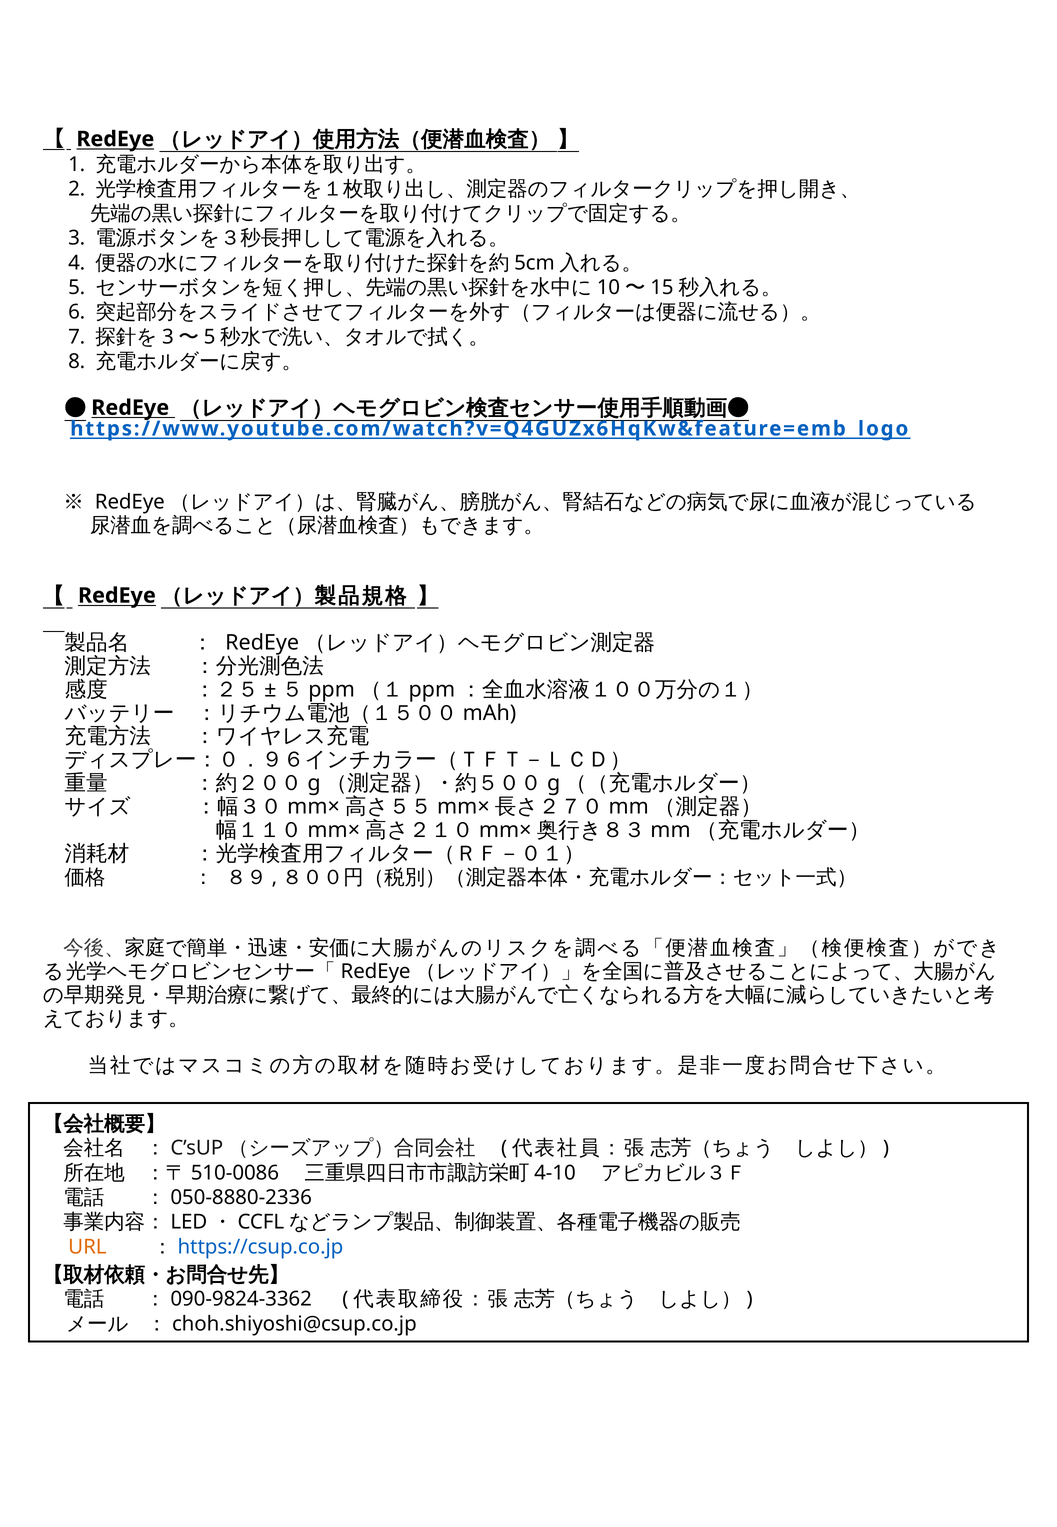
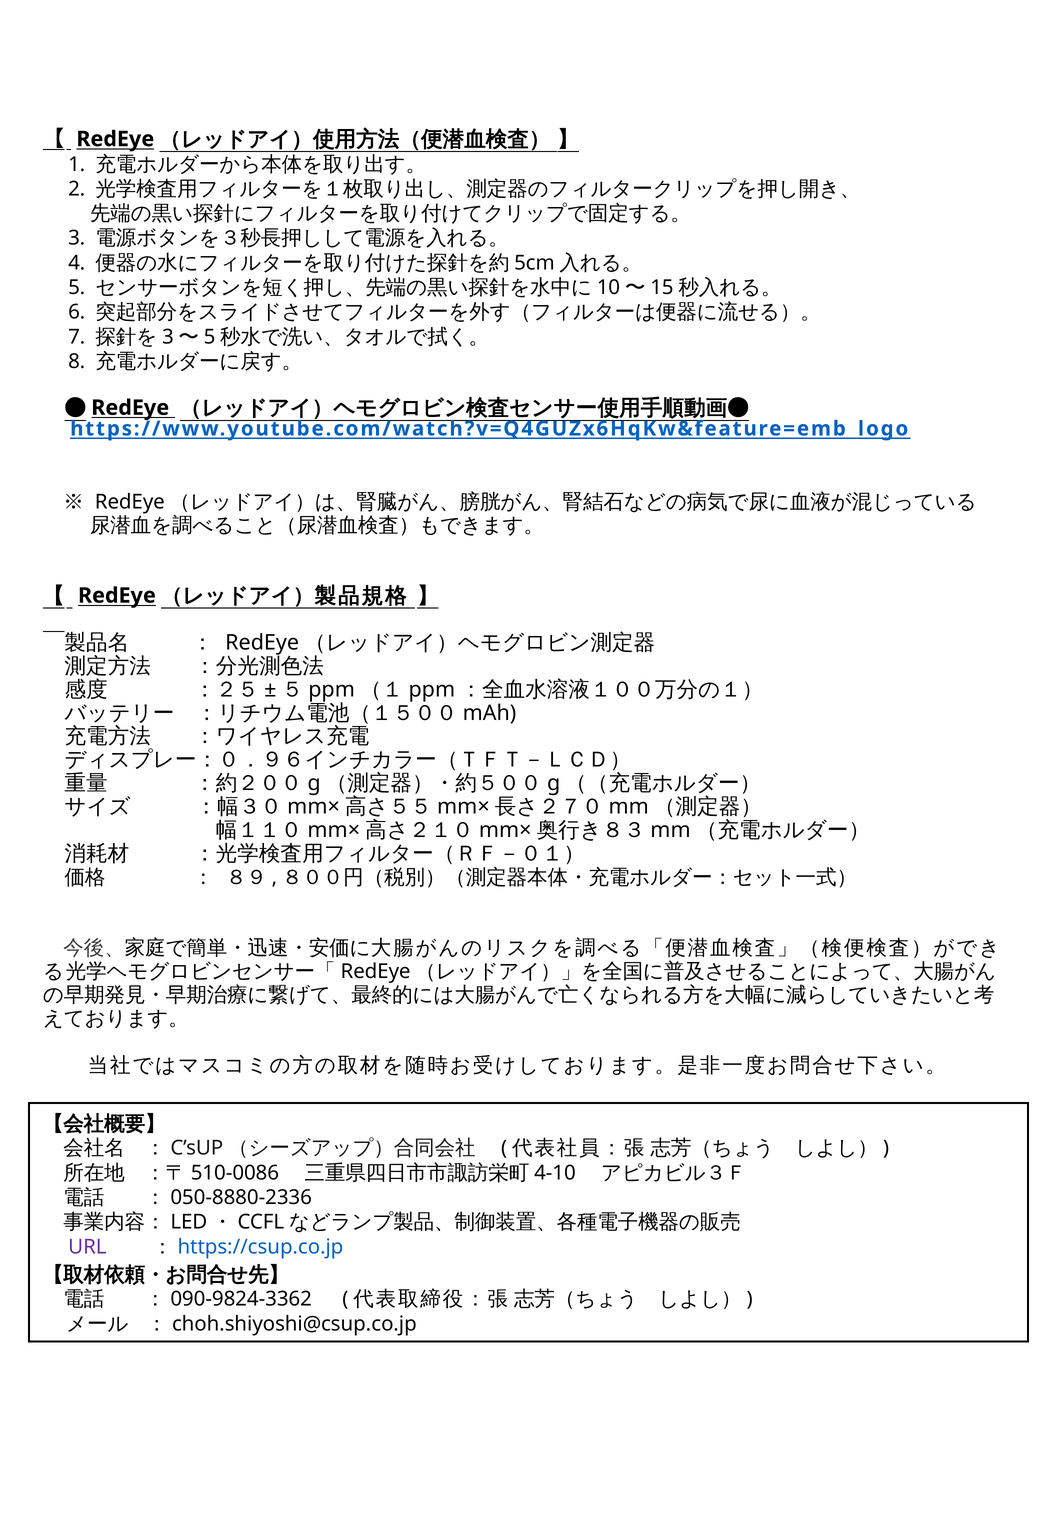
URL colour: orange -> purple
